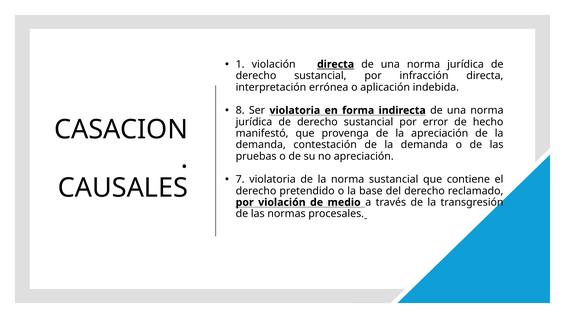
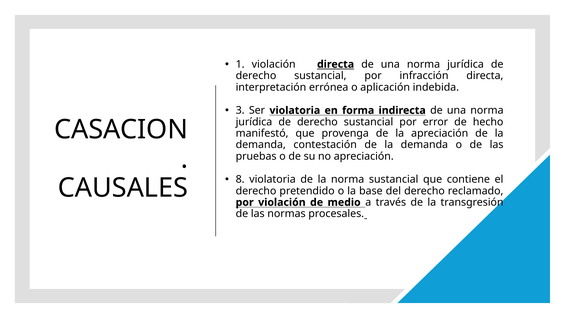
8: 8 -> 3
7: 7 -> 8
